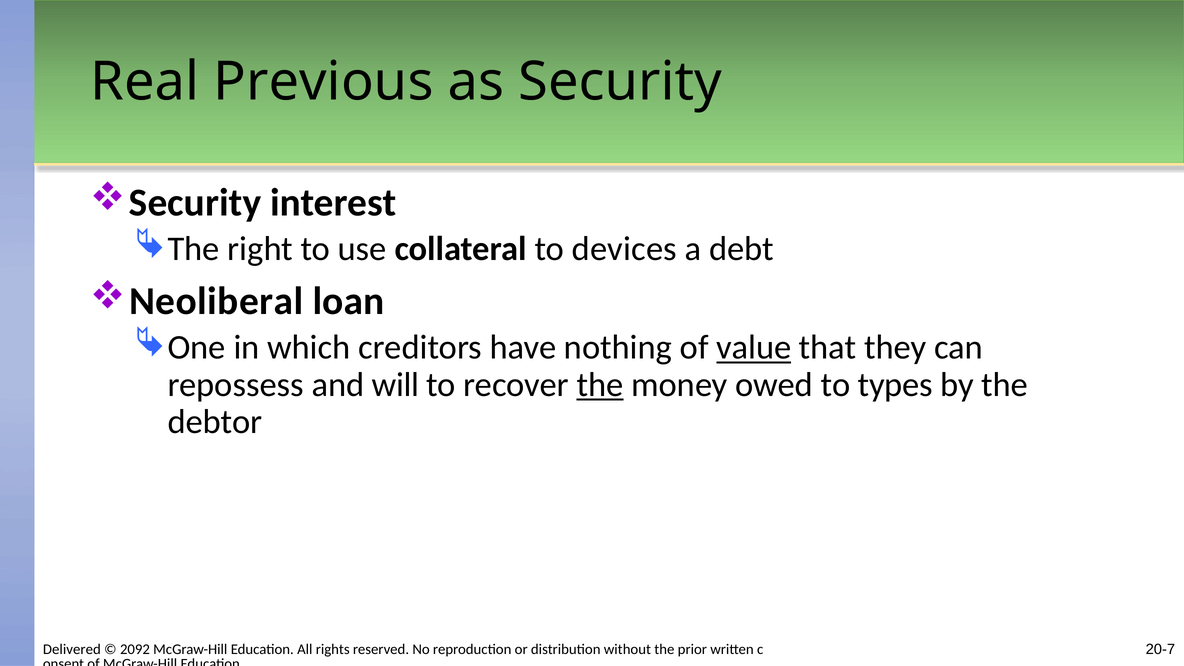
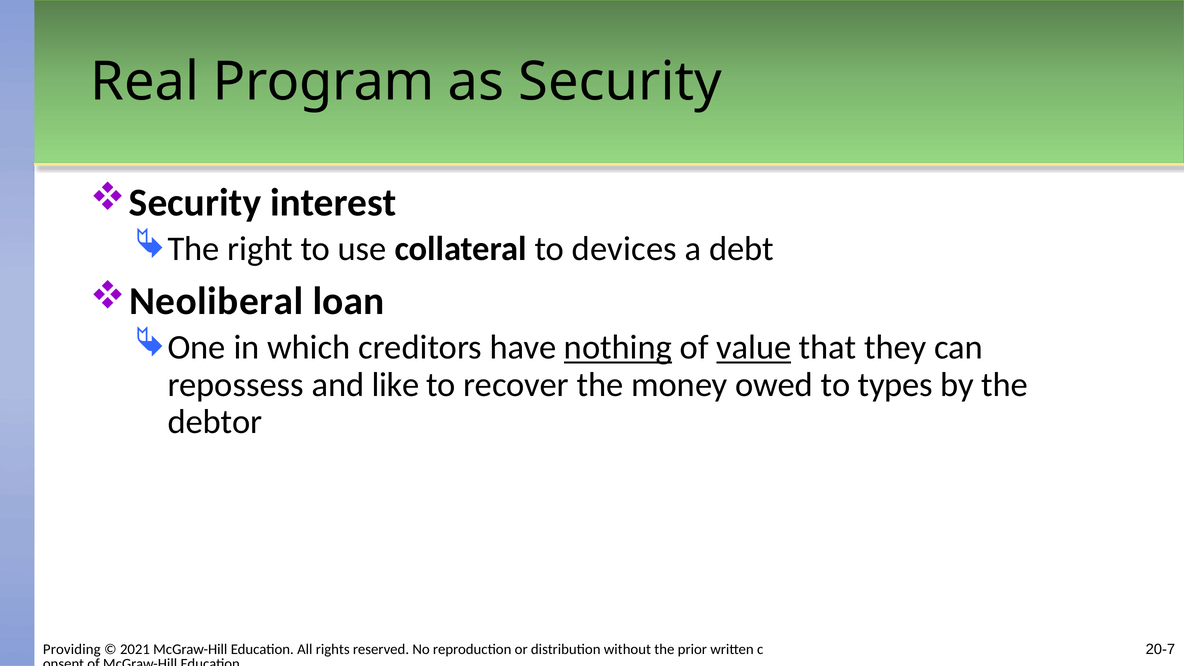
Previous: Previous -> Program
nothing underline: none -> present
will: will -> like
the at (600, 385) underline: present -> none
Delivered: Delivered -> Providing
2092: 2092 -> 2021
